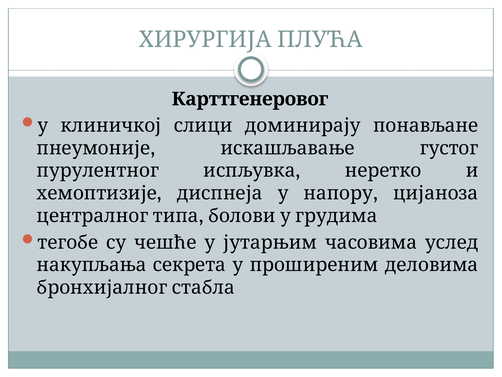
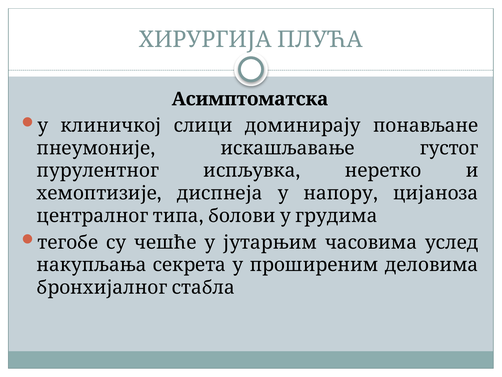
Карттгенеровог: Карттгенеровог -> Асимптоматска
